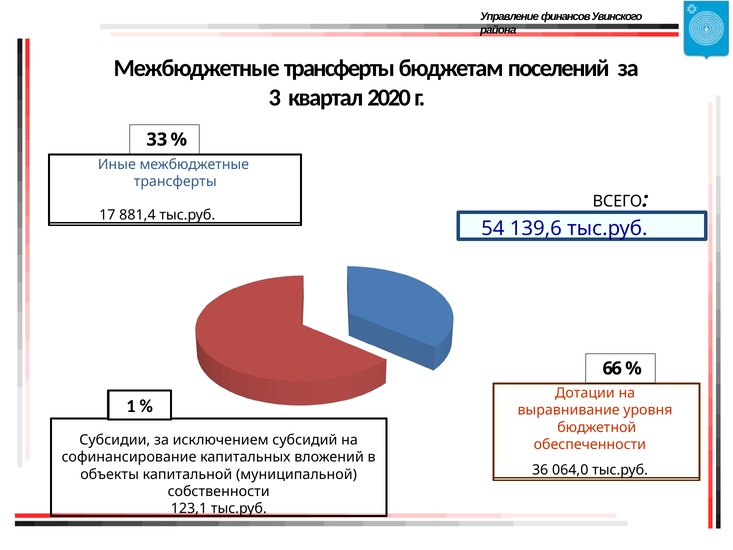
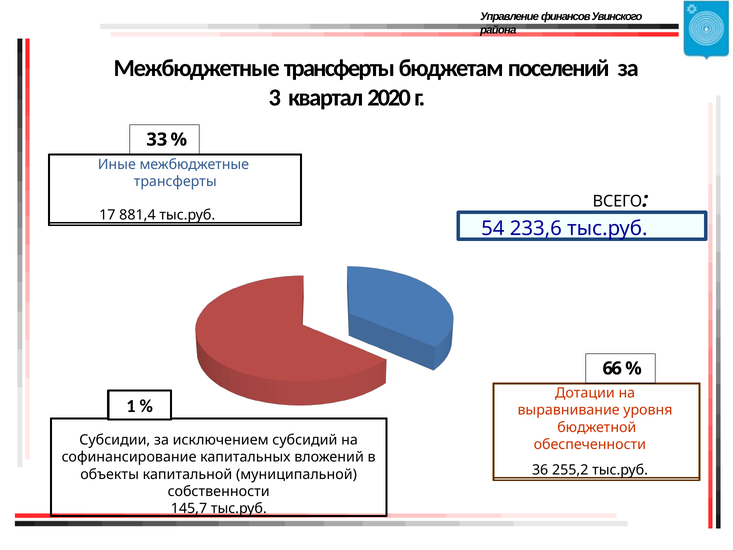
139,6: 139,6 -> 233,6
064,0: 064,0 -> 255,2
123,1: 123,1 -> 145,7
